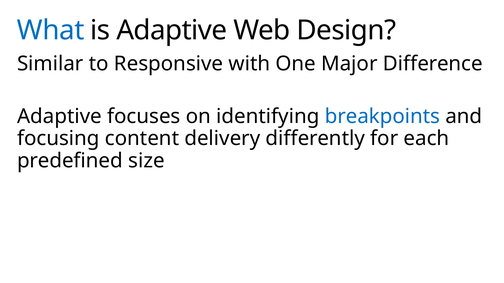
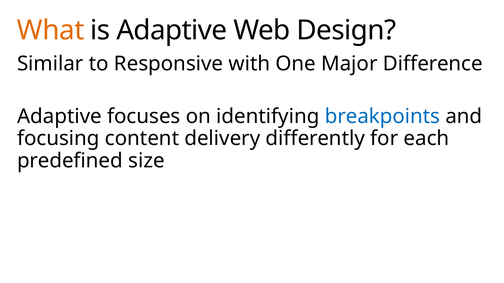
What colour: blue -> orange
